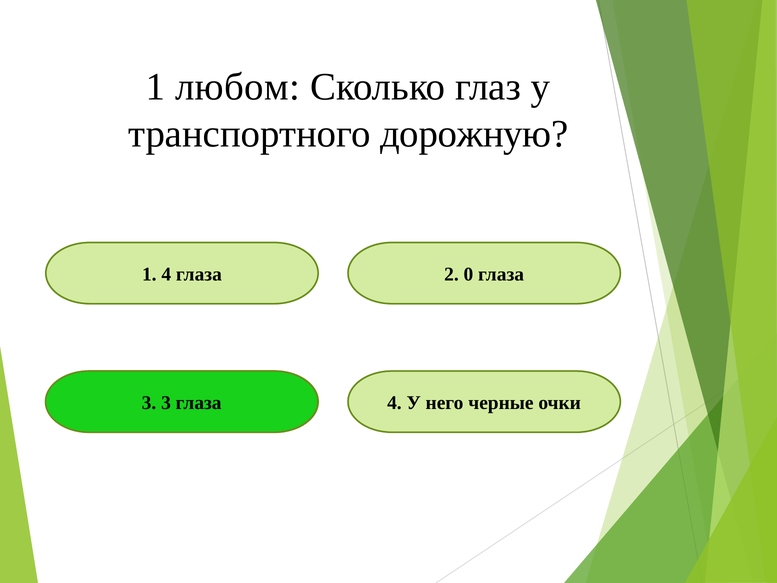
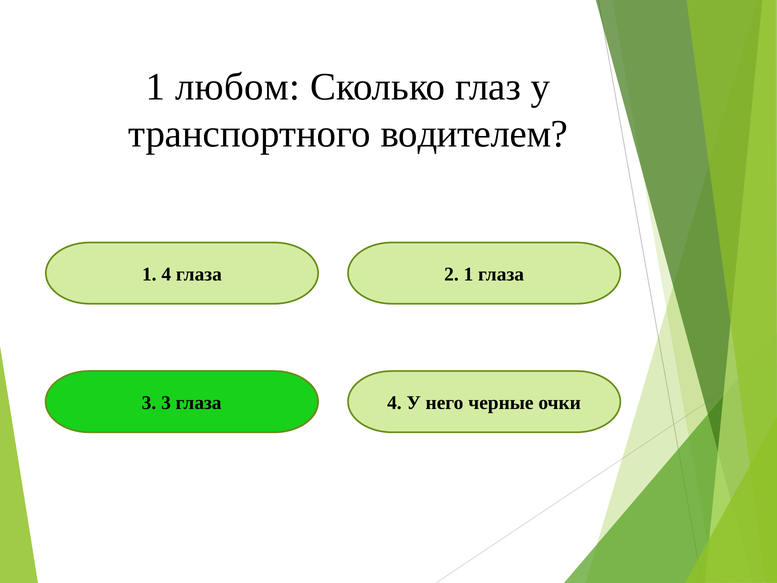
дорожную: дорожную -> водителем
2 0: 0 -> 1
